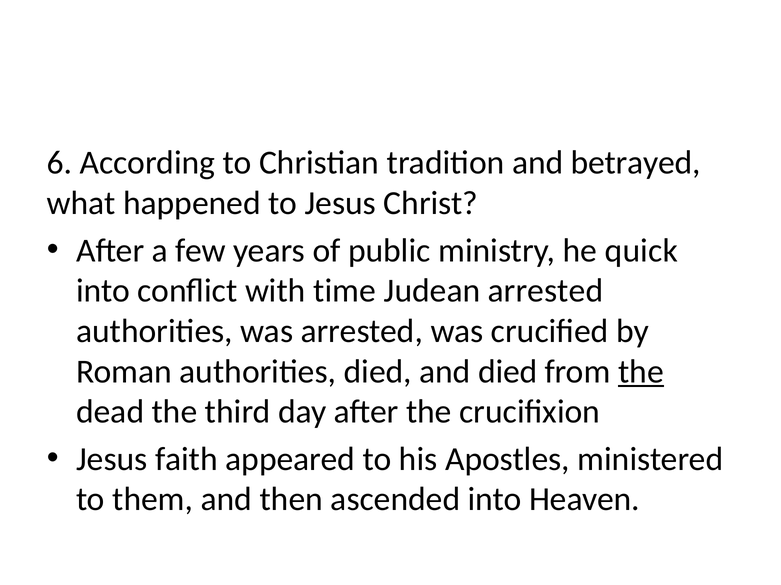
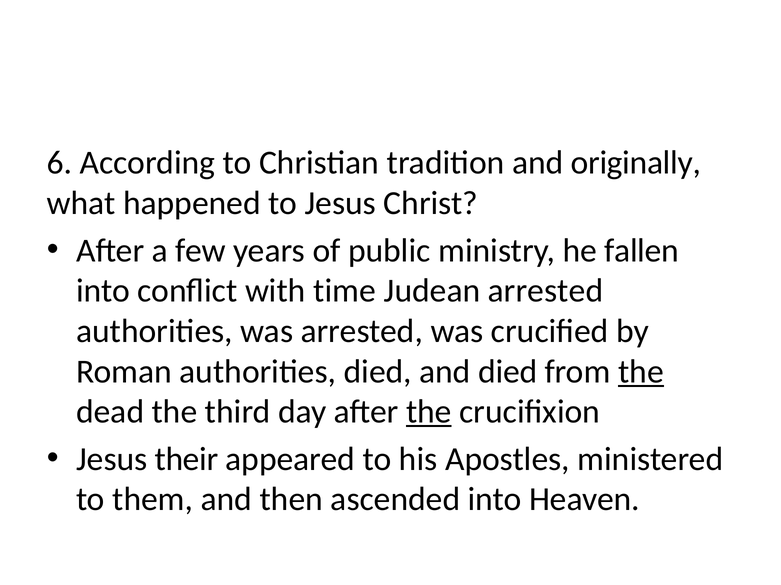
betrayed: betrayed -> originally
quick: quick -> fallen
the at (429, 412) underline: none -> present
faith: faith -> their
